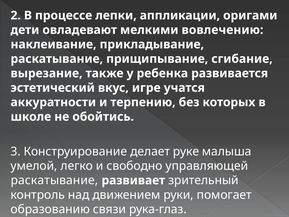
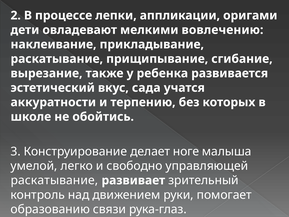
игре: игре -> сада
руке: руке -> ноге
